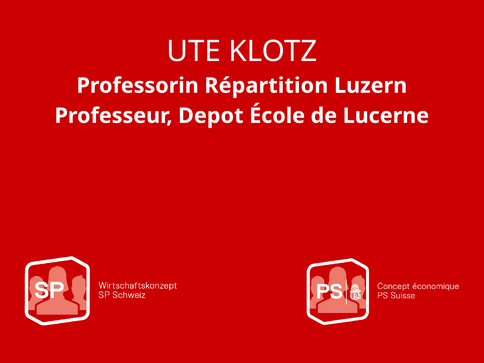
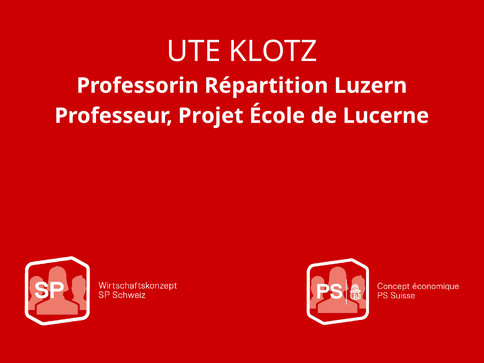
Depot: Depot -> Projet
